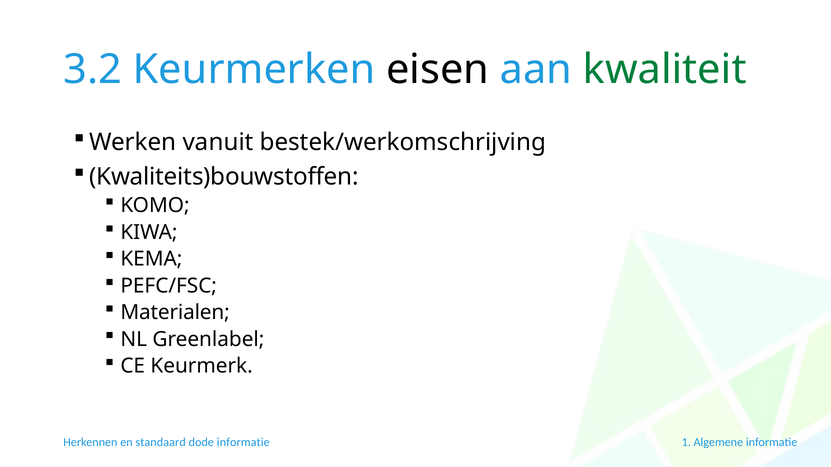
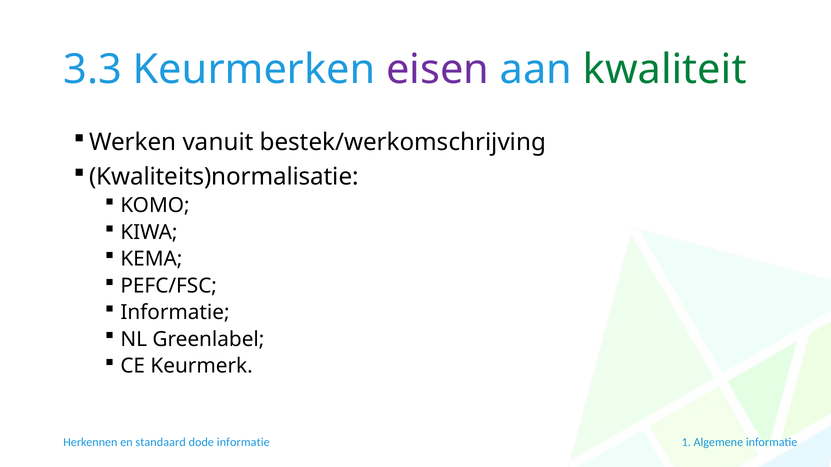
3.2: 3.2 -> 3.3
eisen colour: black -> purple
Kwaliteits)bouwstoffen: Kwaliteits)bouwstoffen -> Kwaliteits)normalisatie
Materialen at (175, 313): Materialen -> Informatie
